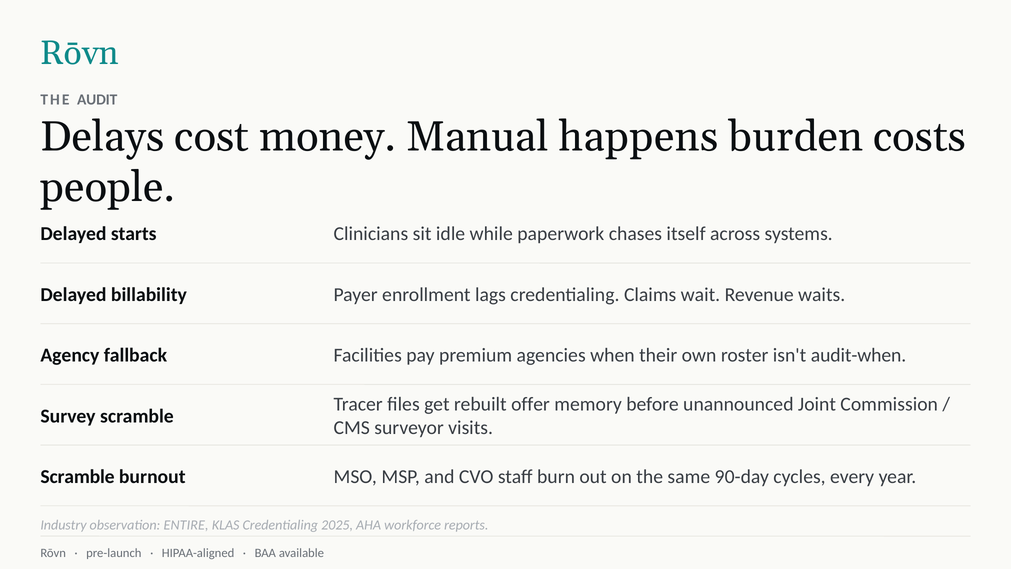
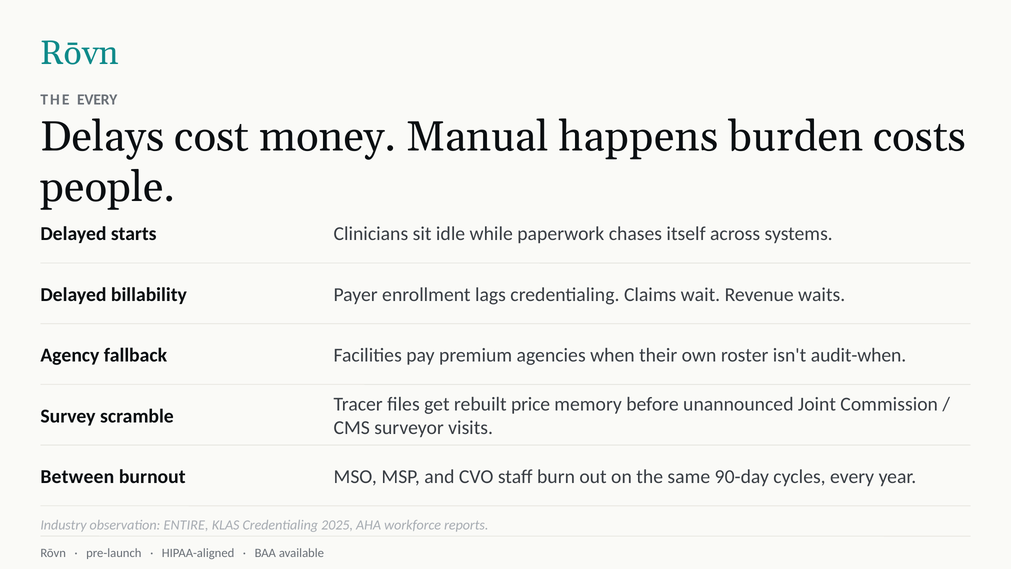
THE AUDIT: AUDIT -> EVERY
offer: offer -> price
Scramble at (78, 476): Scramble -> Between
